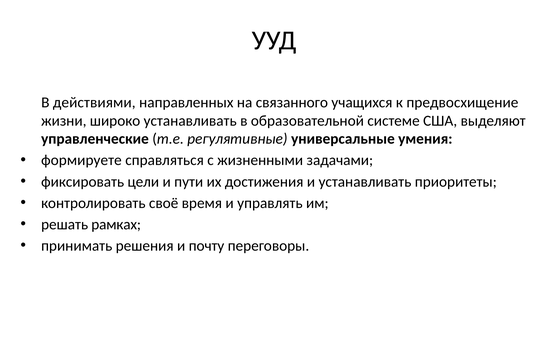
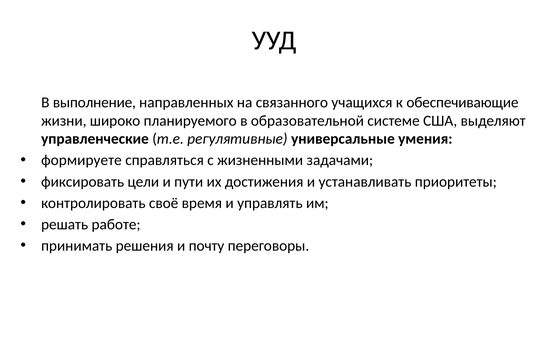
действиями: действиями -> выполнение
предвосхищение: предвосхищение -> обеспечивающие
широко устанавливать: устанавливать -> планируемого
рамках: рамках -> работе
